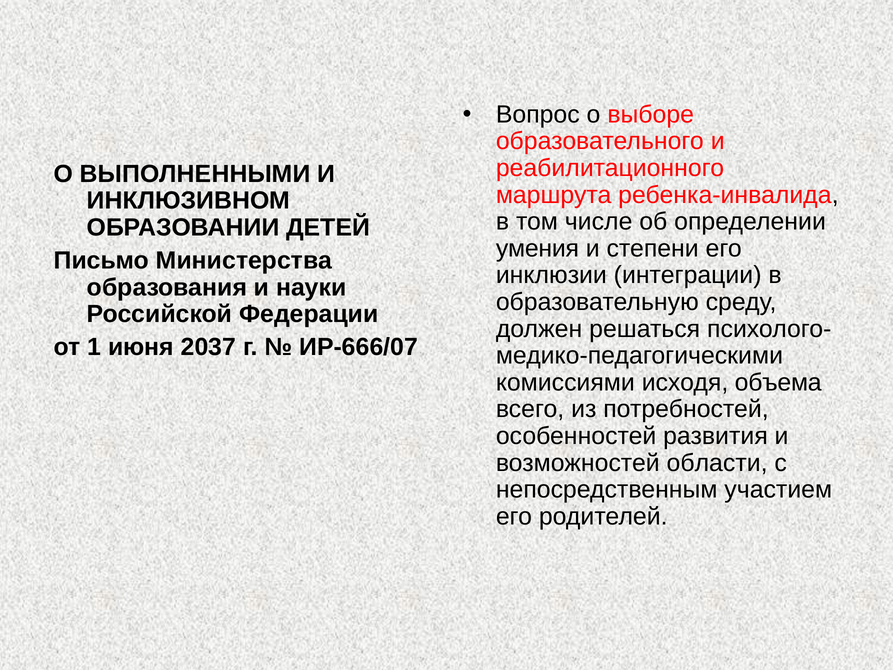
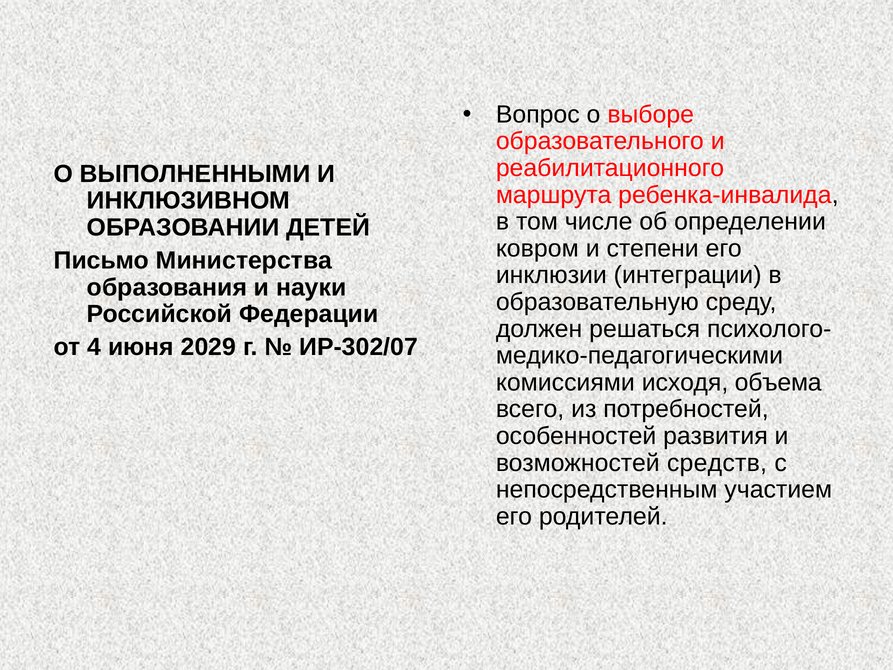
умения: умения -> ковром
1: 1 -> 4
2037: 2037 -> 2029
ИР-666/07: ИР-666/07 -> ИР-302/07
области: области -> средств
